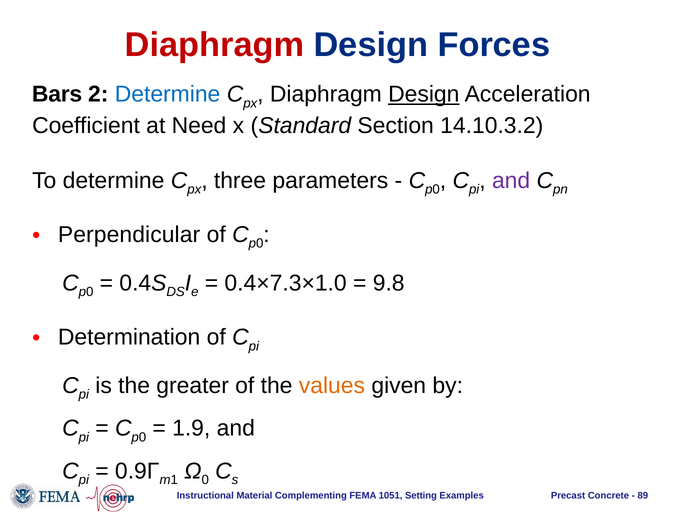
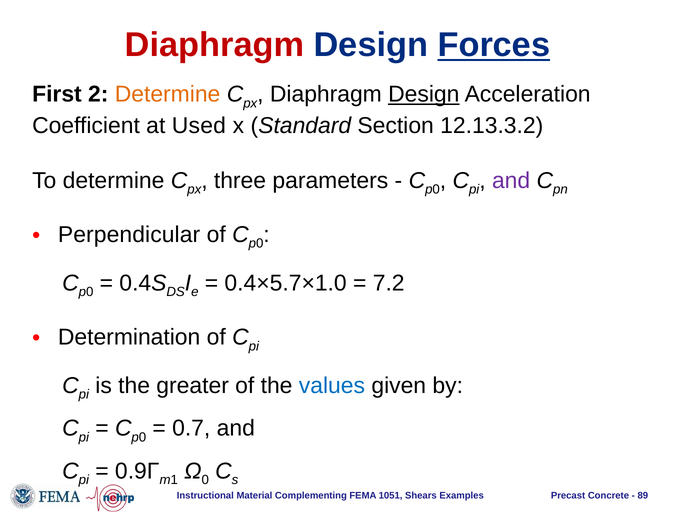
Forces underline: none -> present
Bars: Bars -> First
Determine at (168, 94) colour: blue -> orange
Need: Need -> Used
14.10.3.2: 14.10.3.2 -> 12.13.3.2
0.4×7.3×1.0: 0.4×7.3×1.0 -> 0.4×5.7×1.0
9.8: 9.8 -> 7.2
values colour: orange -> blue
1.9: 1.9 -> 0.7
Setting: Setting -> Shears
